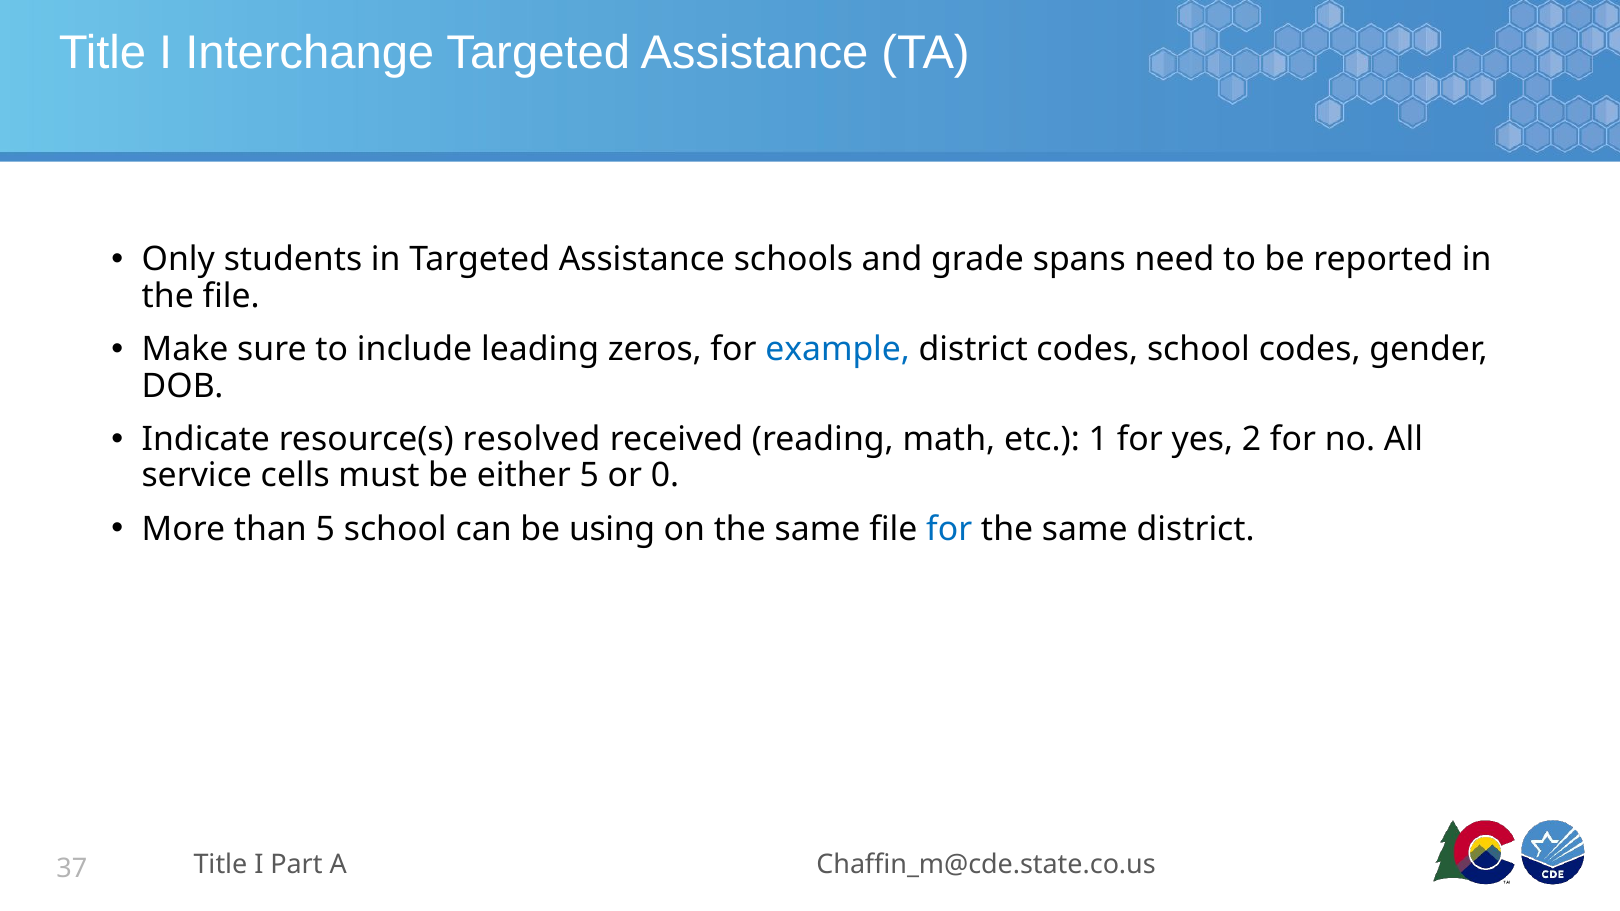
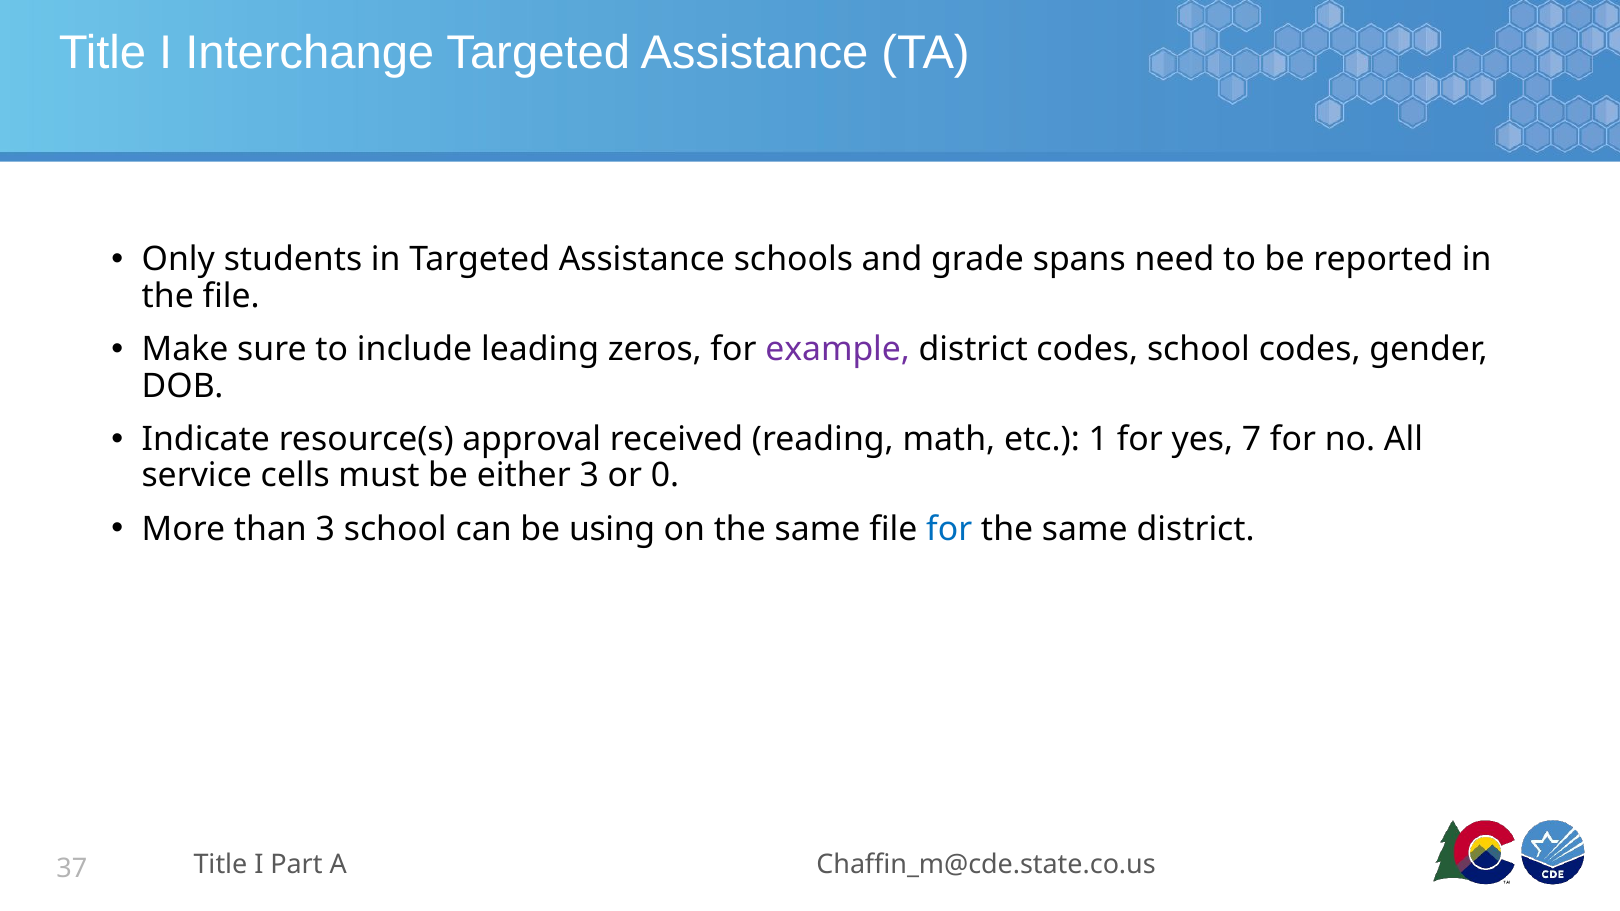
example colour: blue -> purple
resolved: resolved -> approval
2: 2 -> 7
either 5: 5 -> 3
than 5: 5 -> 3
